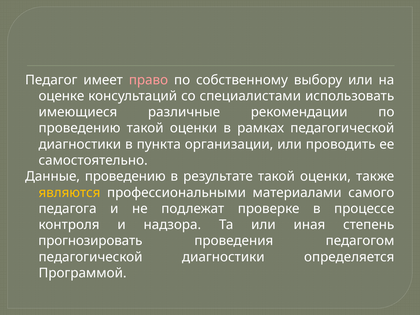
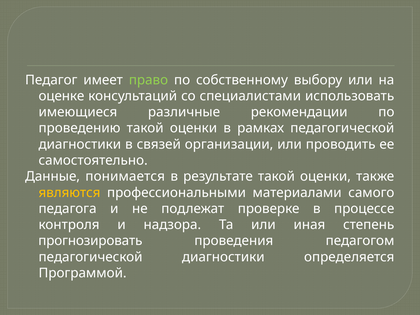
право colour: pink -> light green
пункта: пункта -> связей
Данные проведению: проведению -> понимается
